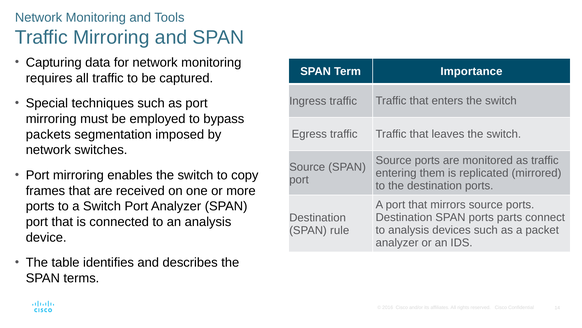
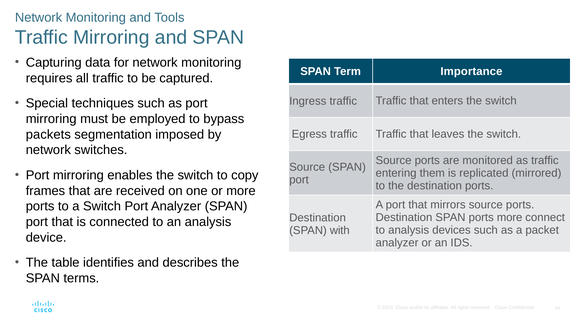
ports parts: parts -> more
rule: rule -> with
